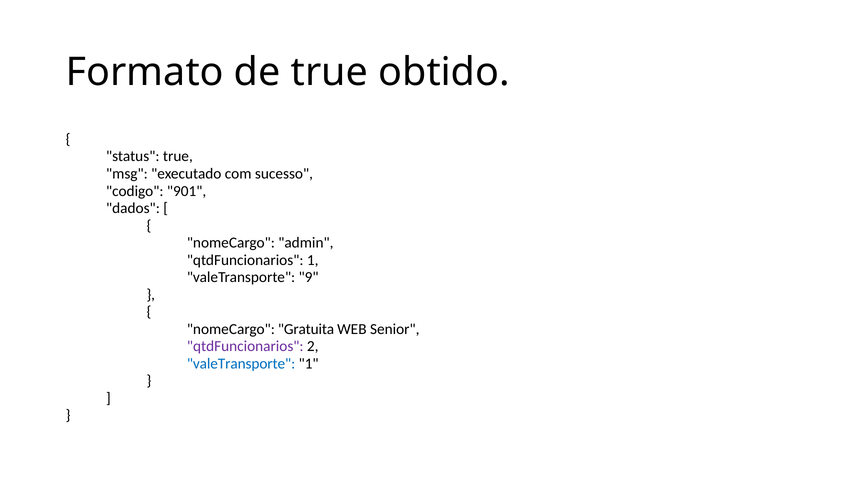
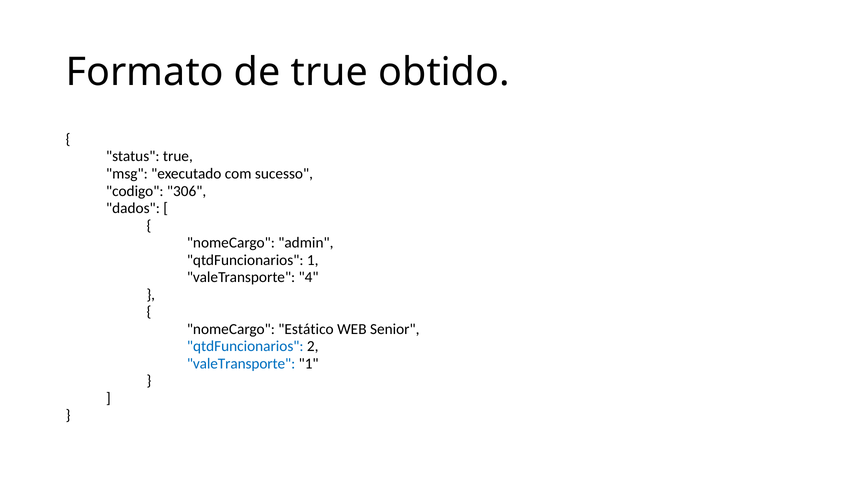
901: 901 -> 306
9: 9 -> 4
Gratuita: Gratuita -> Estático
qtdFuncionarios at (245, 346) colour: purple -> blue
